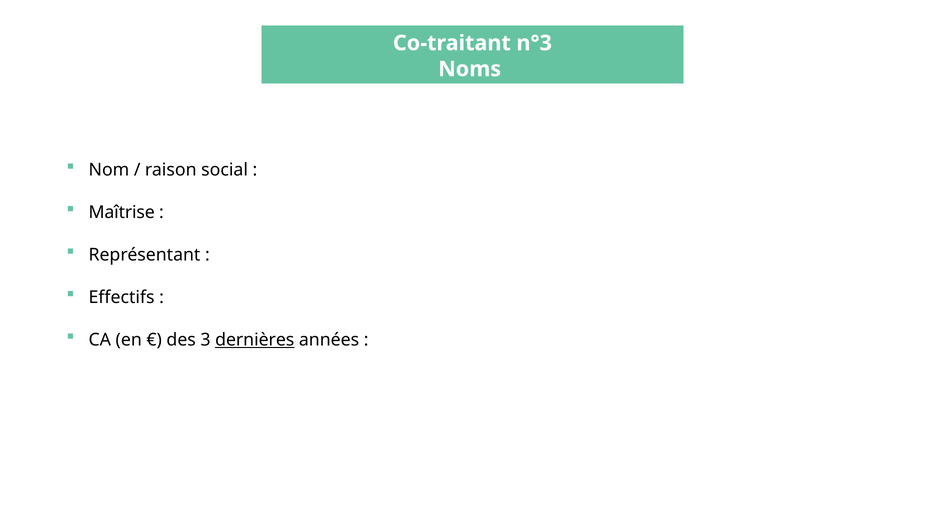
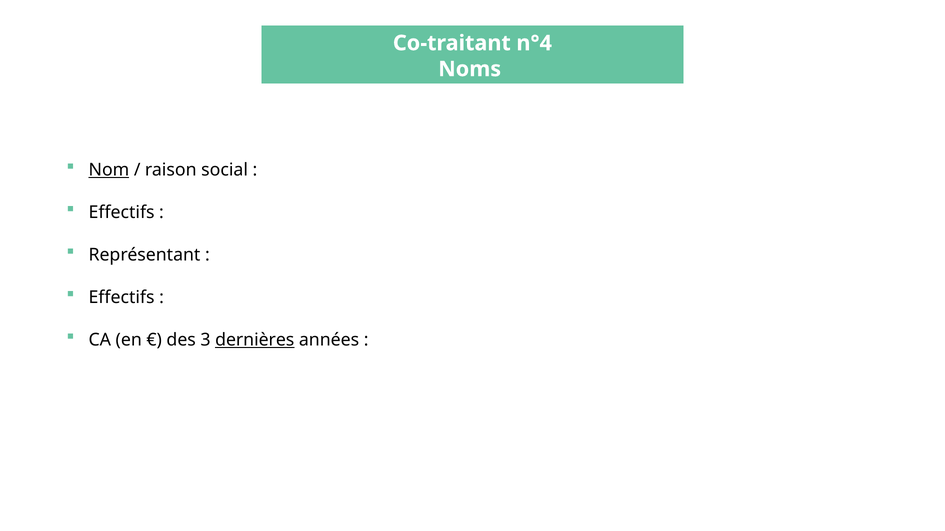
n°3: n°3 -> n°4
Nom underline: none -> present
Maîtrise at (122, 213): Maîtrise -> Effectifs
